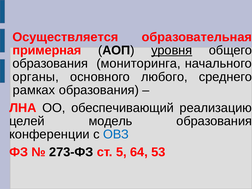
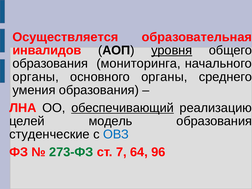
примерная: примерная -> инвалидов
основного любого: любого -> органы
рамках: рамках -> умения
обеспечивающий underline: none -> present
конференции: конференции -> студенческие
273-ФЗ colour: black -> green
5: 5 -> 7
53: 53 -> 96
